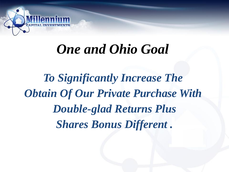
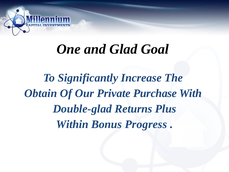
Ohio: Ohio -> Glad
Shares: Shares -> Within
Different: Different -> Progress
